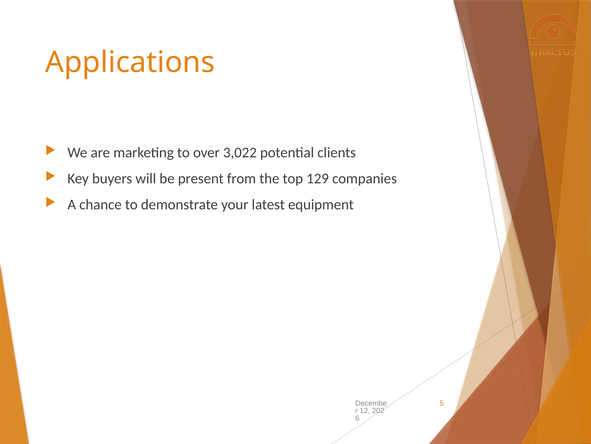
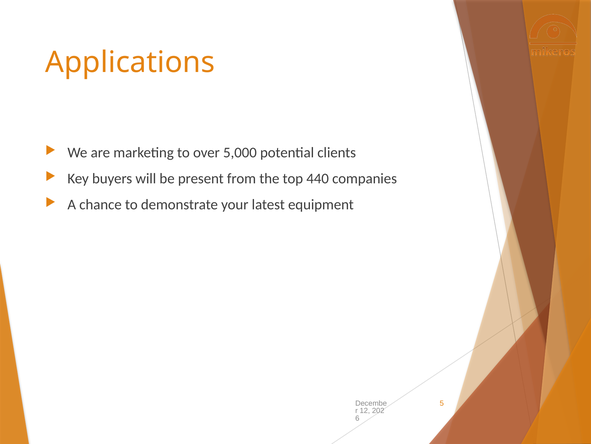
3,022: 3,022 -> 5,000
129: 129 -> 440
